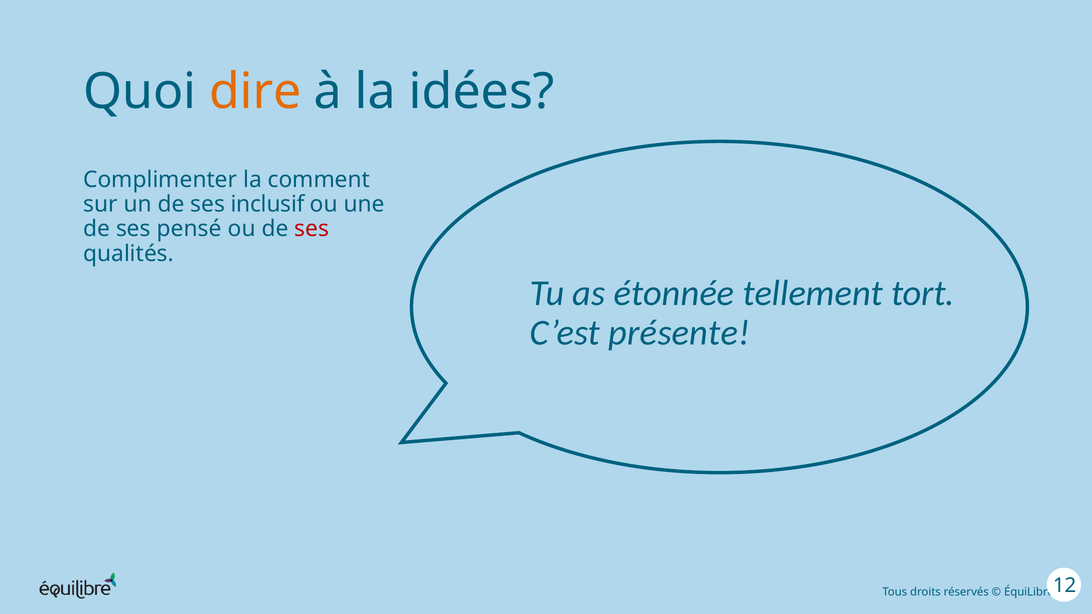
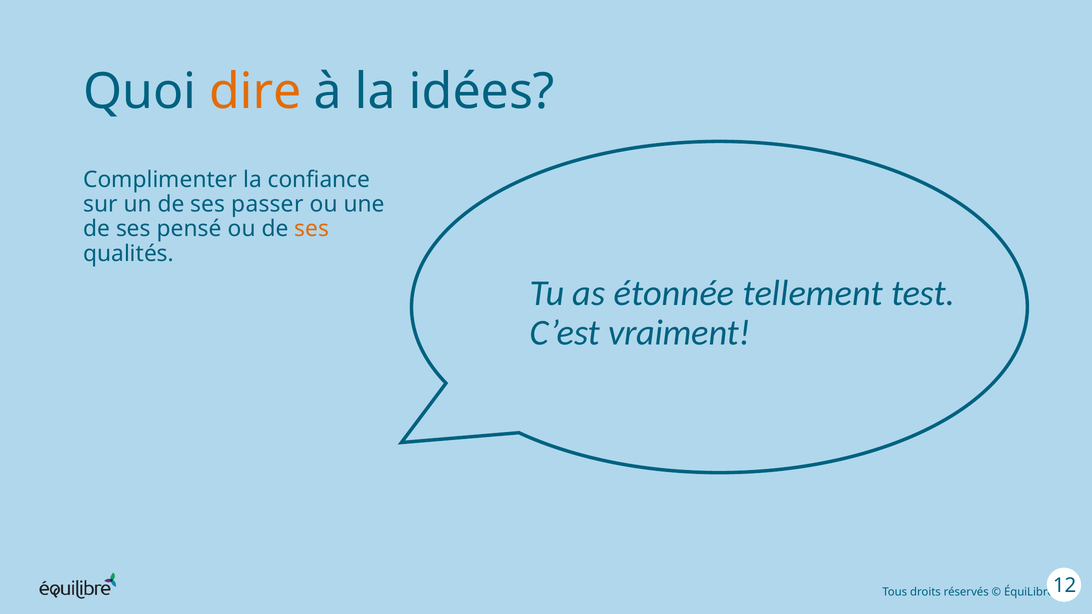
comment: comment -> confiance
inclusif: inclusif -> passer
ses at (312, 229) colour: red -> orange
tort: tort -> test
présente: présente -> vraiment
